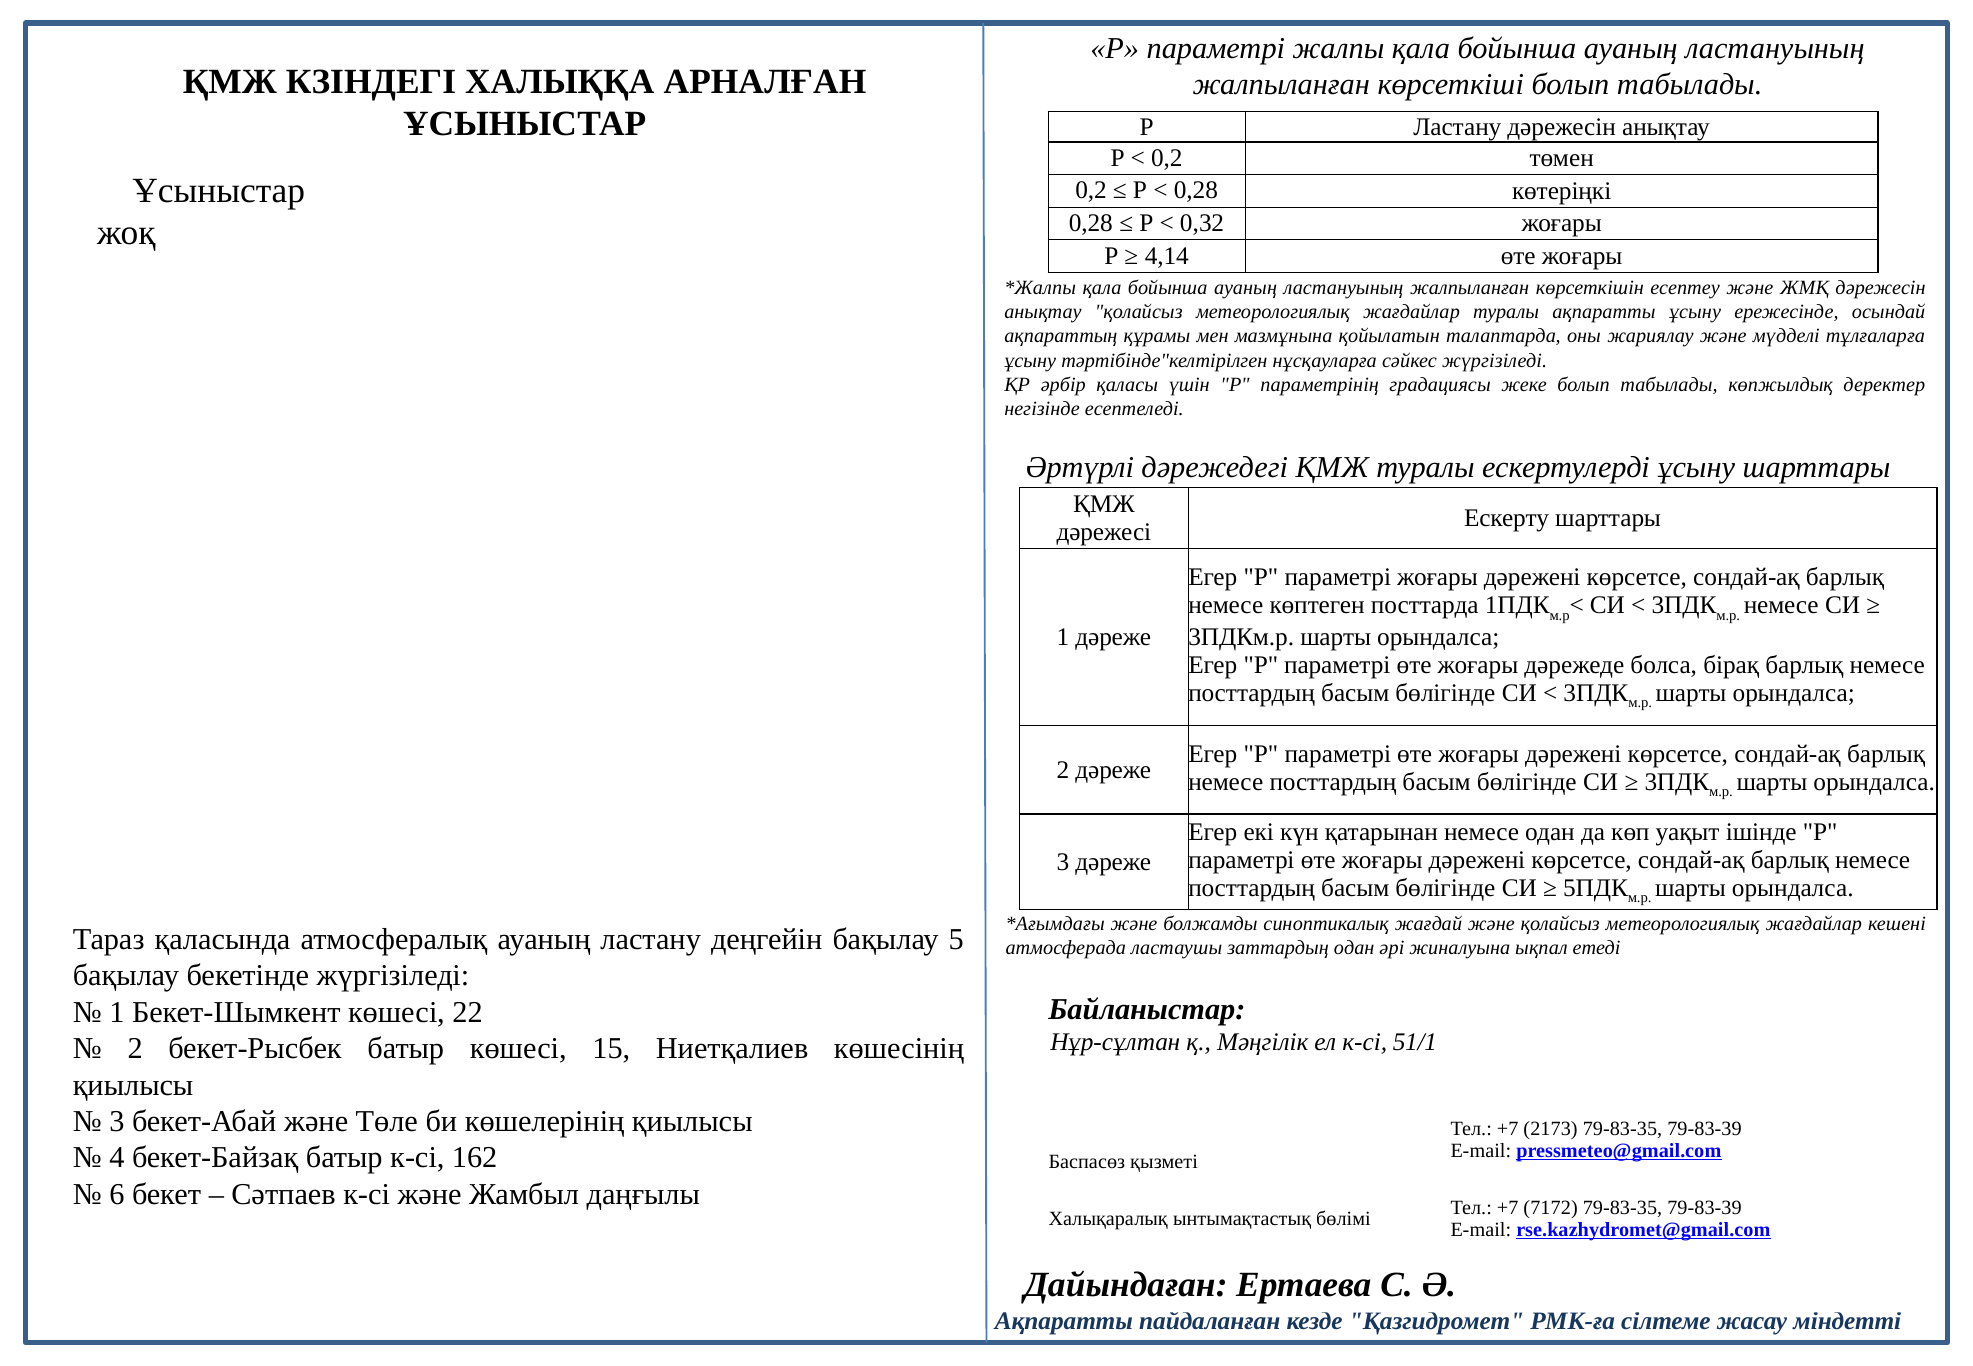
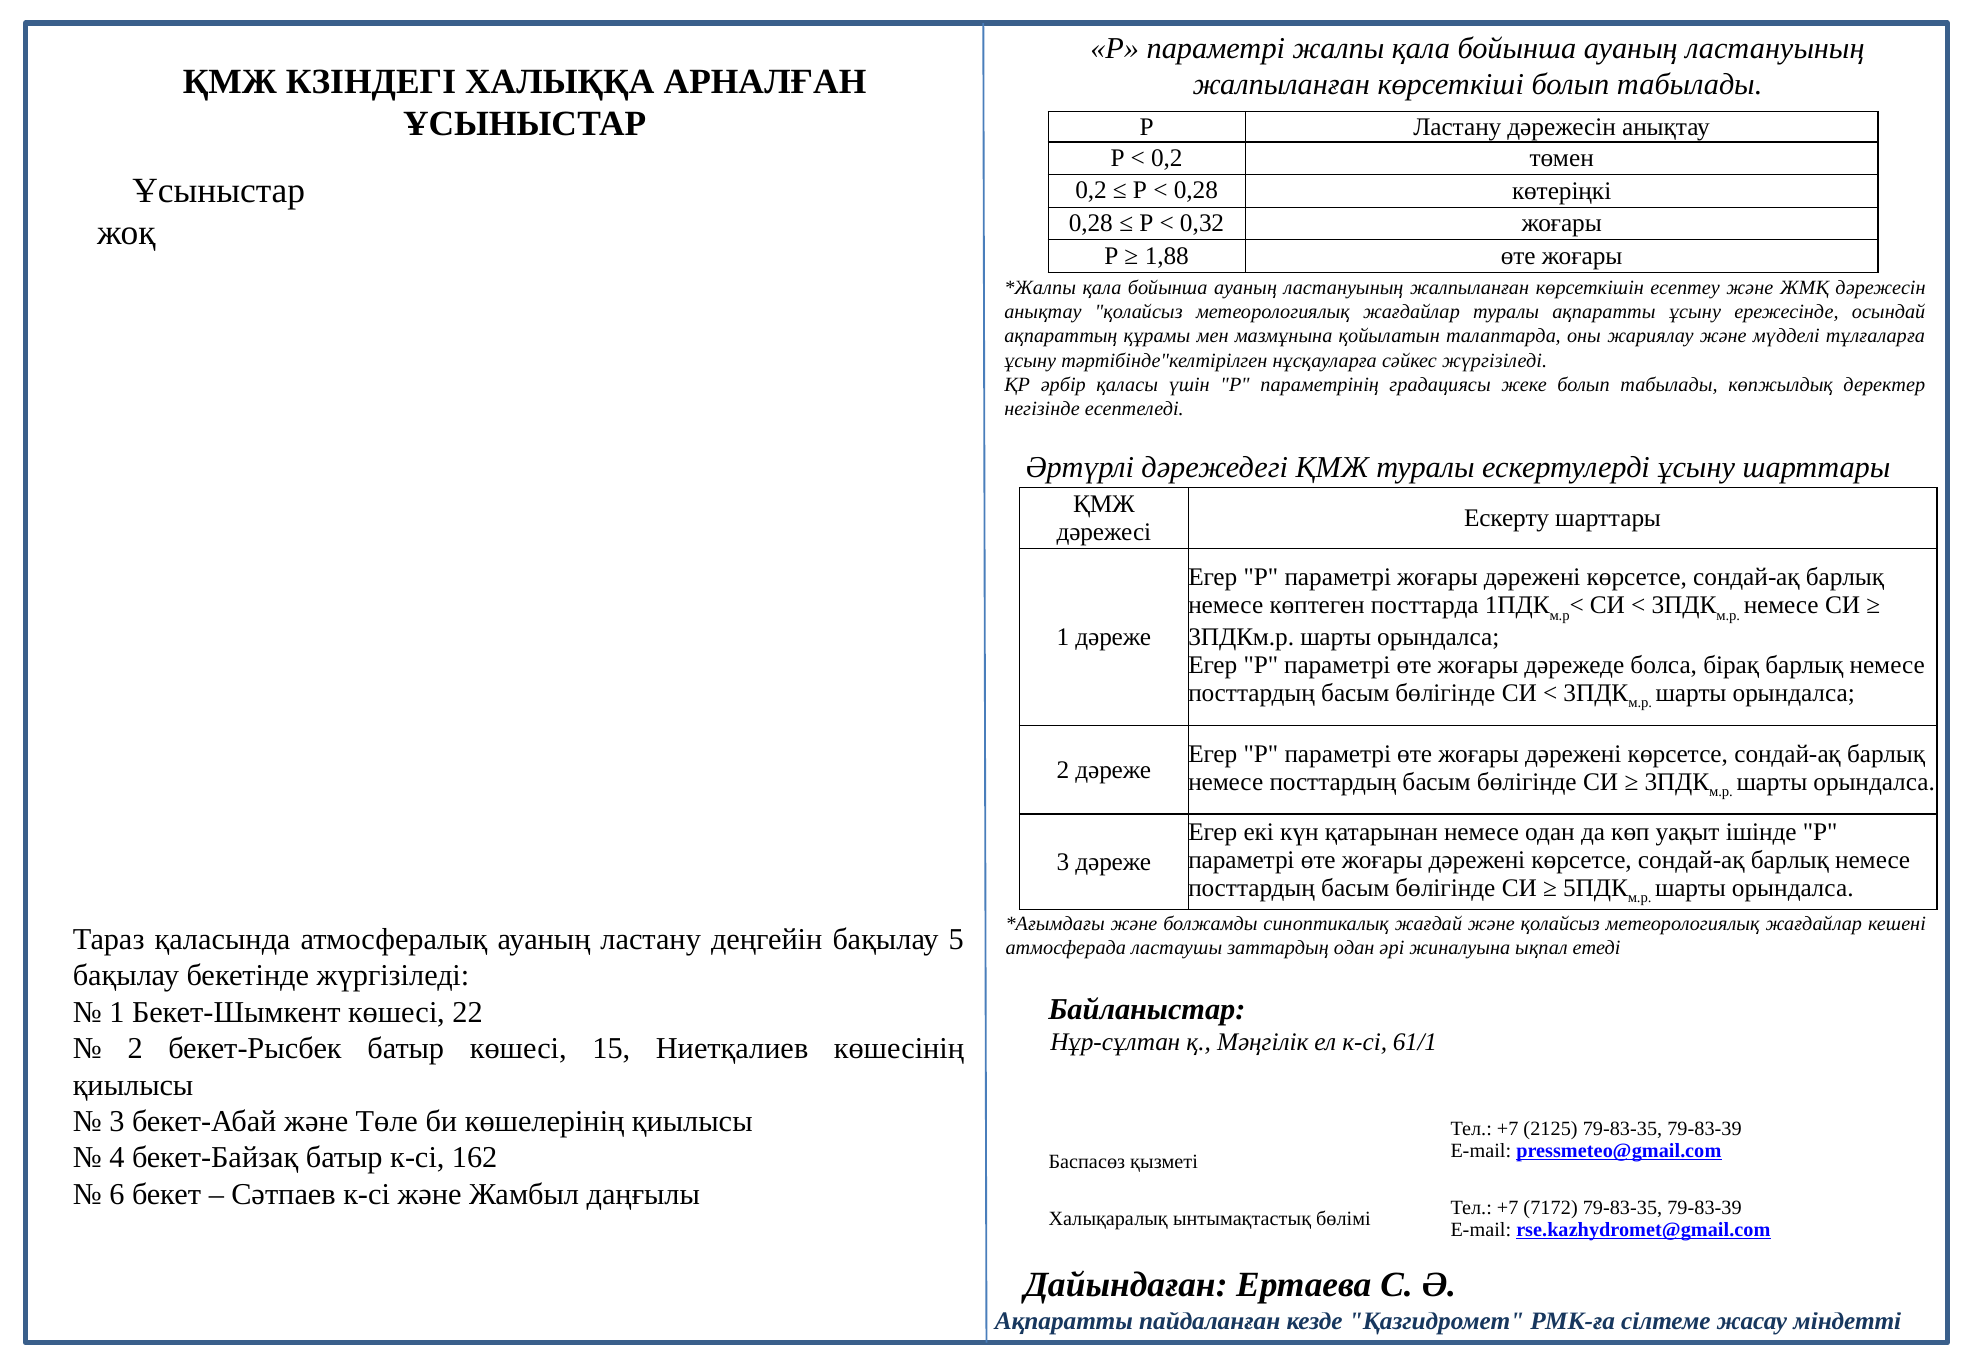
4,14: 4,14 -> 1,88
51/1: 51/1 -> 61/1
2173: 2173 -> 2125
